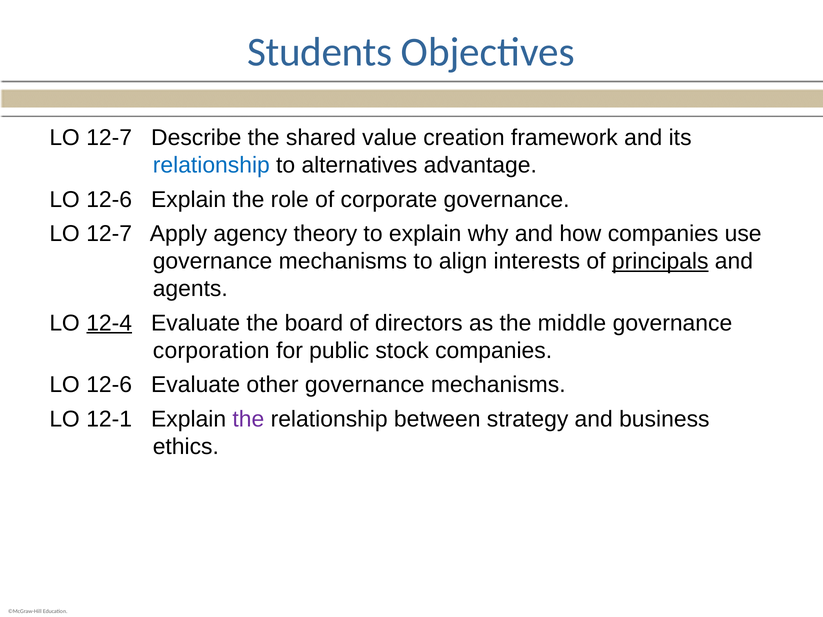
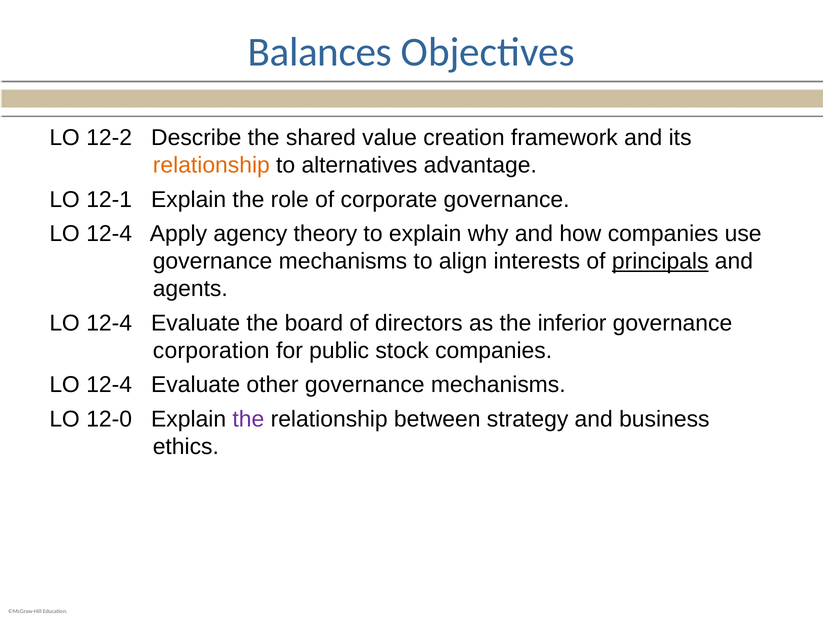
Students: Students -> Balances
12-7 at (109, 138): 12-7 -> 12-2
relationship at (211, 165) colour: blue -> orange
12-6 at (109, 200): 12-6 -> 12-1
12-7 at (109, 234): 12-7 -> 12-4
12-4 at (109, 323) underline: present -> none
middle: middle -> inferior
12-6 at (109, 385): 12-6 -> 12-4
12-1: 12-1 -> 12-0
